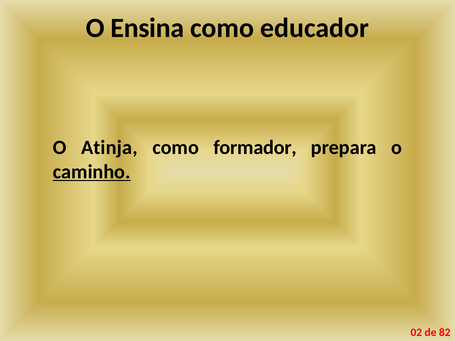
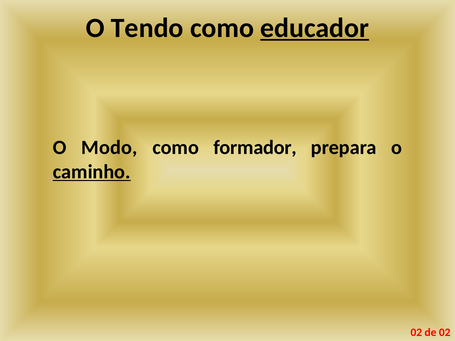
Ensina: Ensina -> Tendo
educador underline: none -> present
Atinja: Atinja -> Modo
de 82: 82 -> 02
